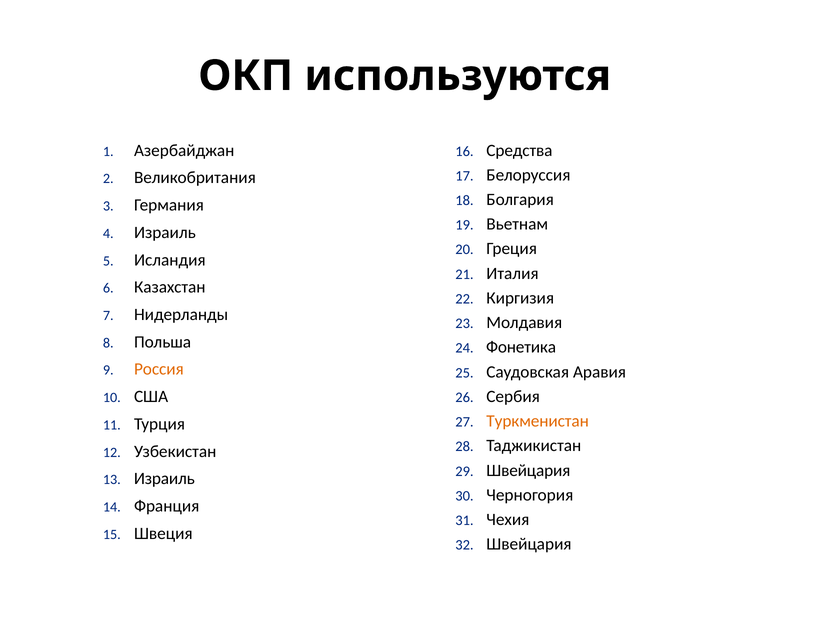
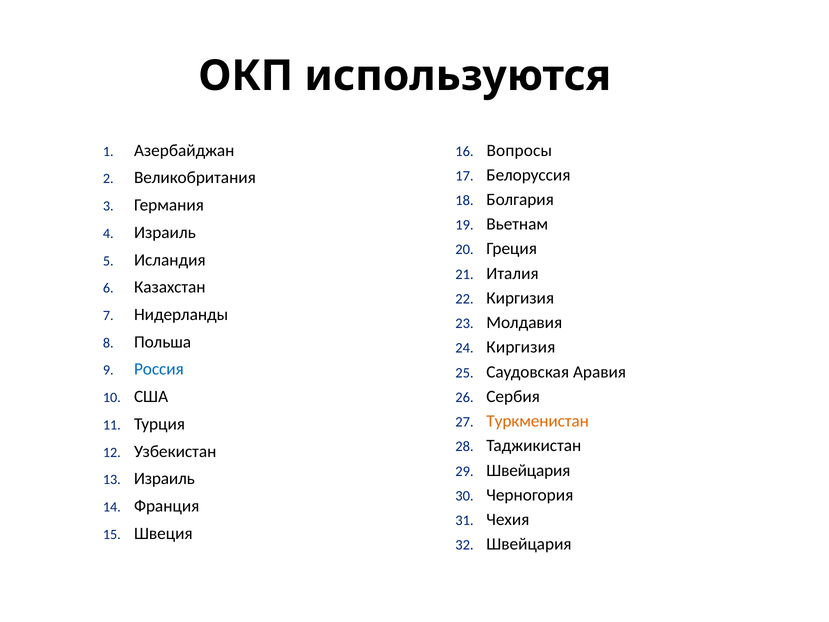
Средства: Средства -> Вопросы
Фонетика at (521, 347): Фонетика -> Киргизия
Россия colour: orange -> blue
